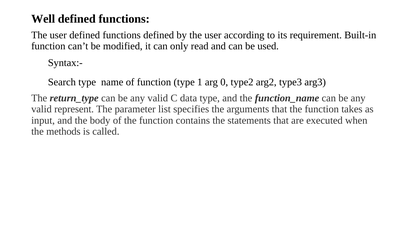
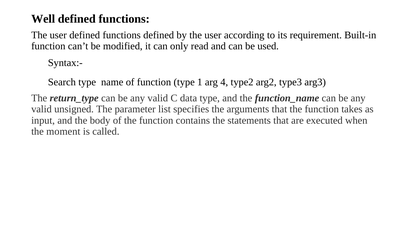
0: 0 -> 4
represent: represent -> unsigned
methods: methods -> moment
